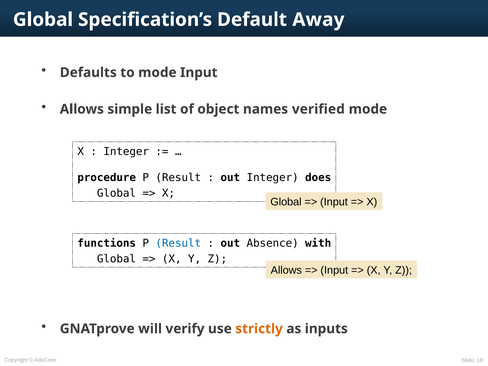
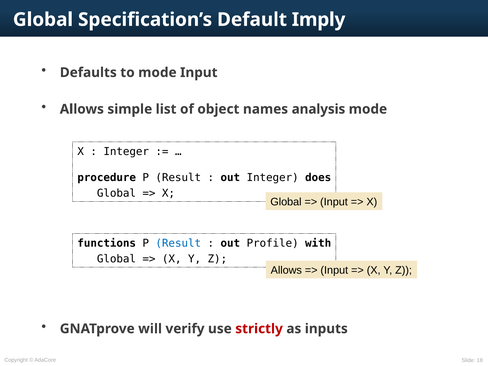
Away: Away -> Imply
verified: verified -> analysis
Absence: Absence -> Profile
strictly colour: orange -> red
